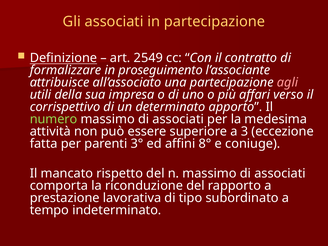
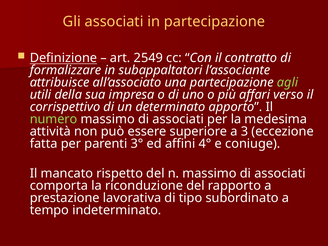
proseguimento: proseguimento -> subappaltatori
agli colour: pink -> light green
8°: 8° -> 4°
